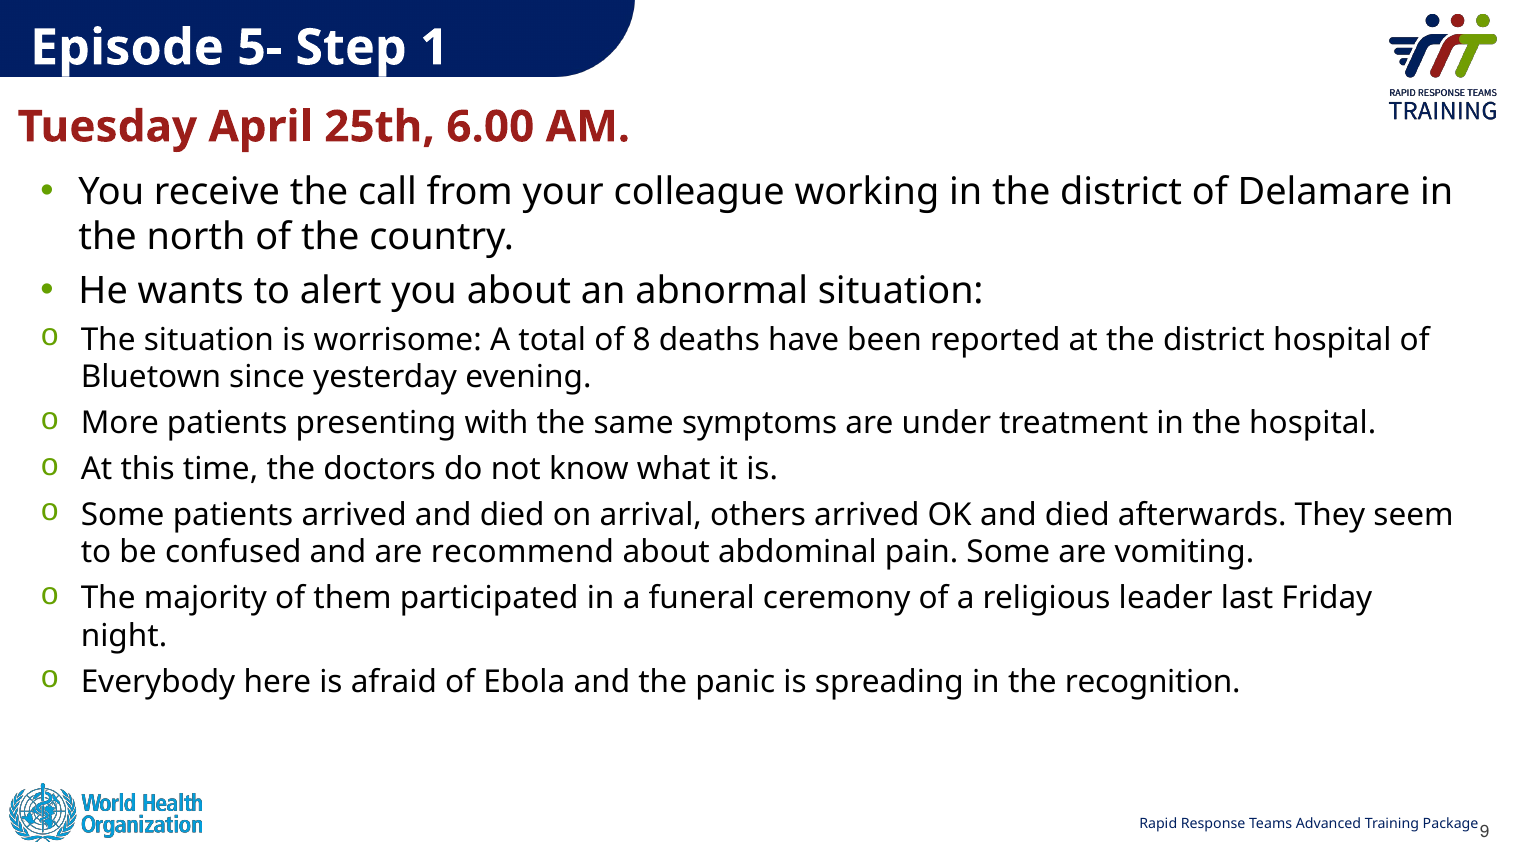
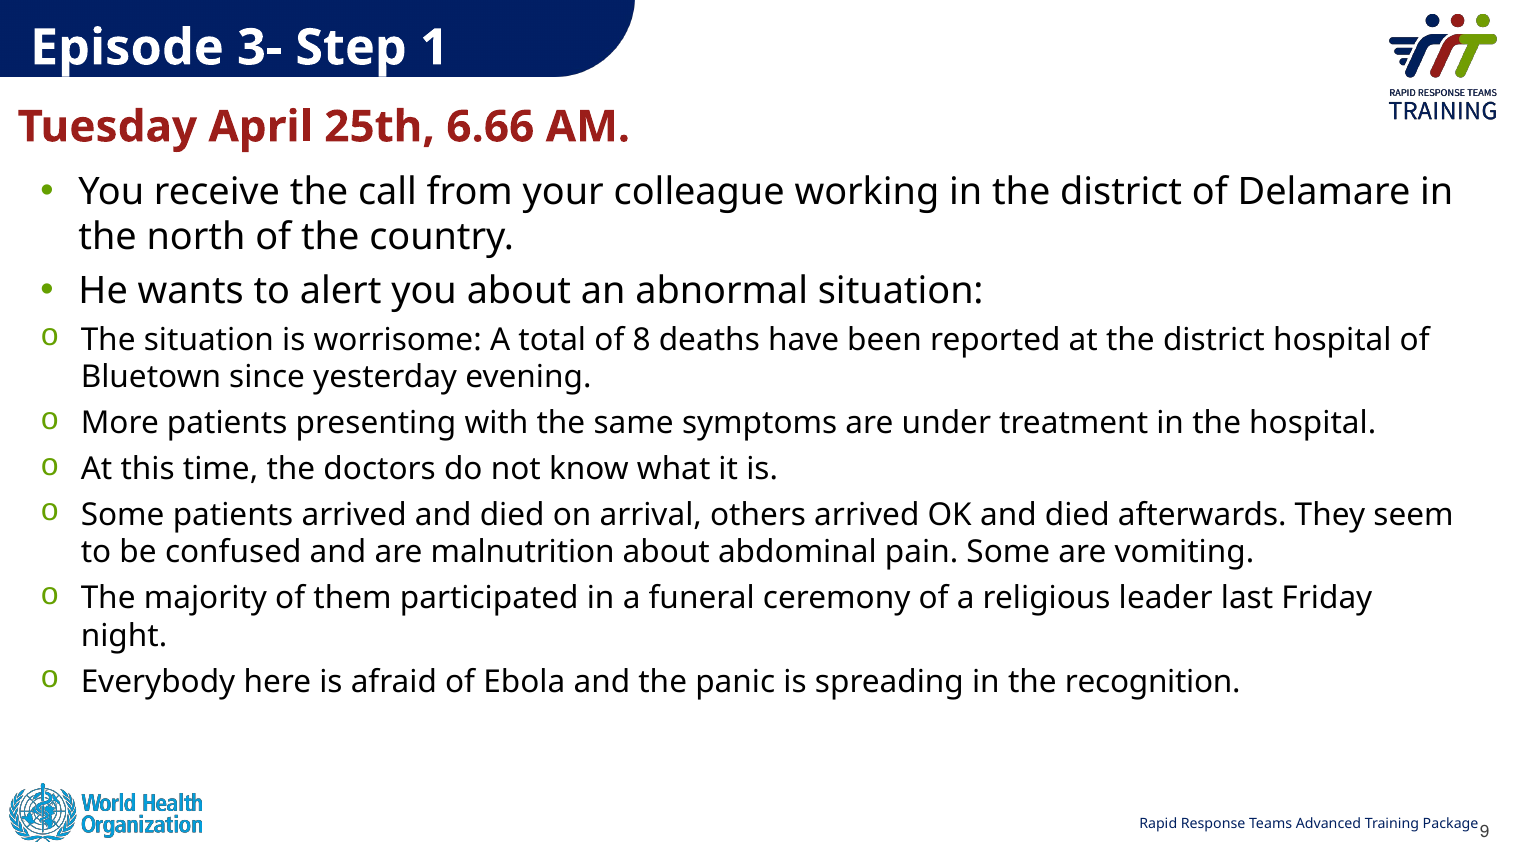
5-: 5- -> 3-
6.00: 6.00 -> 6.66
recommend: recommend -> malnutrition
